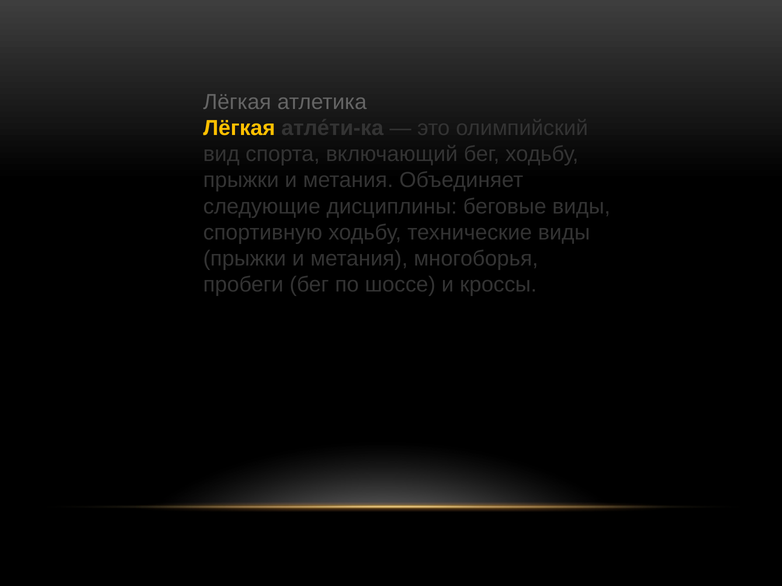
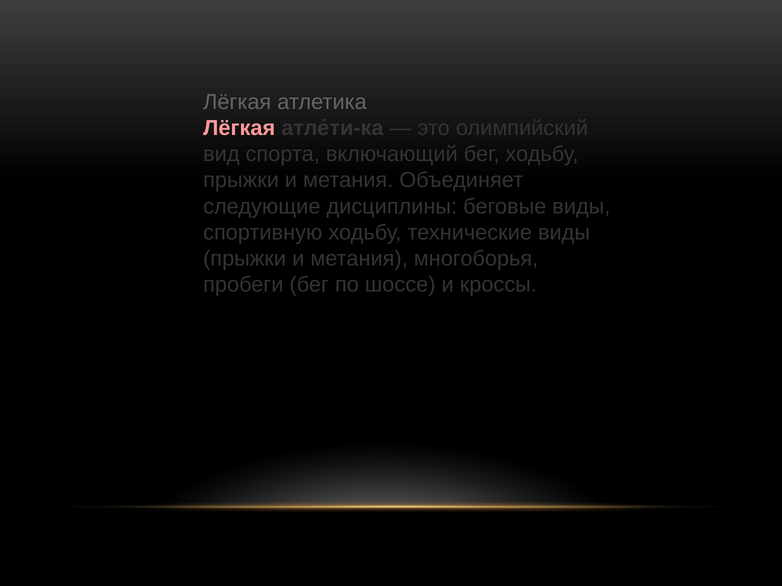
Лёгкая at (239, 128) colour: yellow -> pink
